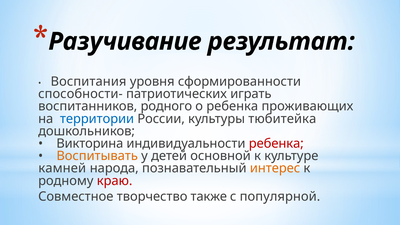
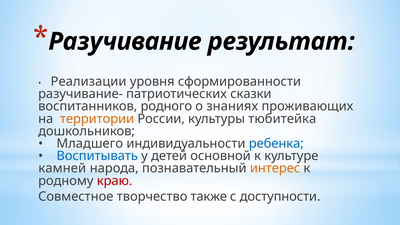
Воспитания: Воспитания -> Реализации
способности-: способности- -> разучивание-
играть: играть -> сказки
о ребенка: ребенка -> знаниях
территории colour: blue -> orange
Викторина: Викторина -> Младшего
ребенка at (276, 144) colour: red -> blue
Воспитывать colour: orange -> blue
популярной: популярной -> доступности
